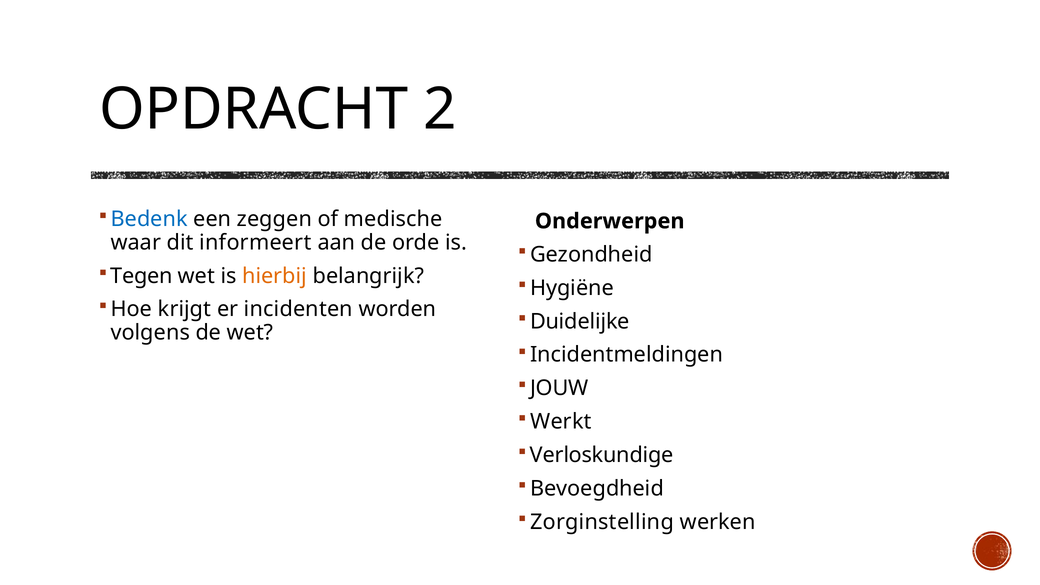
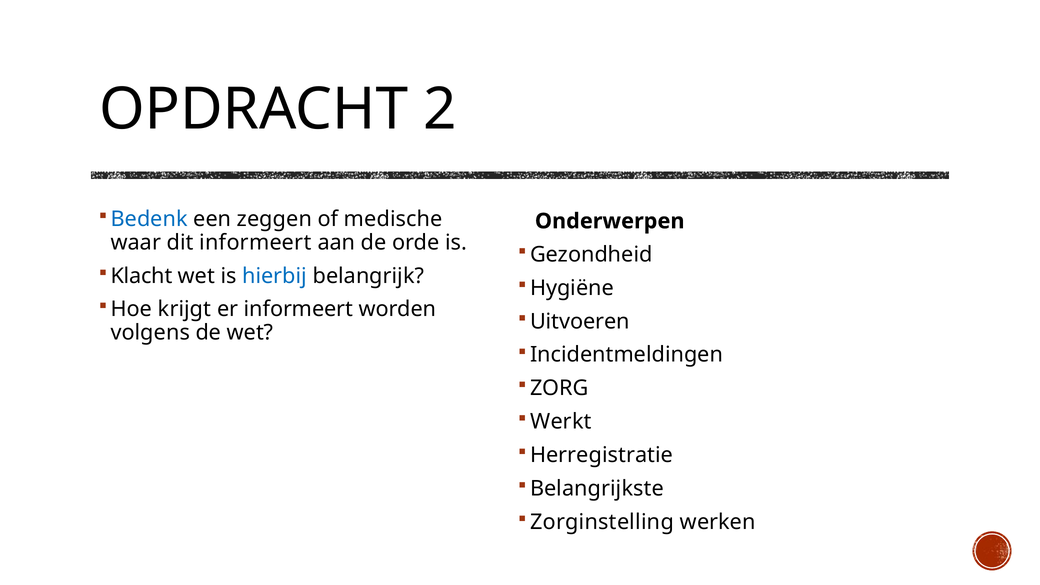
Tegen: Tegen -> Klacht
hierbij colour: orange -> blue
er incidenten: incidenten -> informeert
Duidelijke: Duidelijke -> Uitvoeren
JOUW: JOUW -> ZORG
Verloskundige: Verloskundige -> Herregistratie
Bevoegdheid: Bevoegdheid -> Belangrijkste
